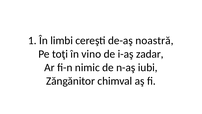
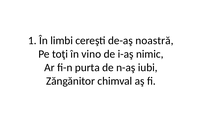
zadar: zadar -> nimic
nimic: nimic -> purta
